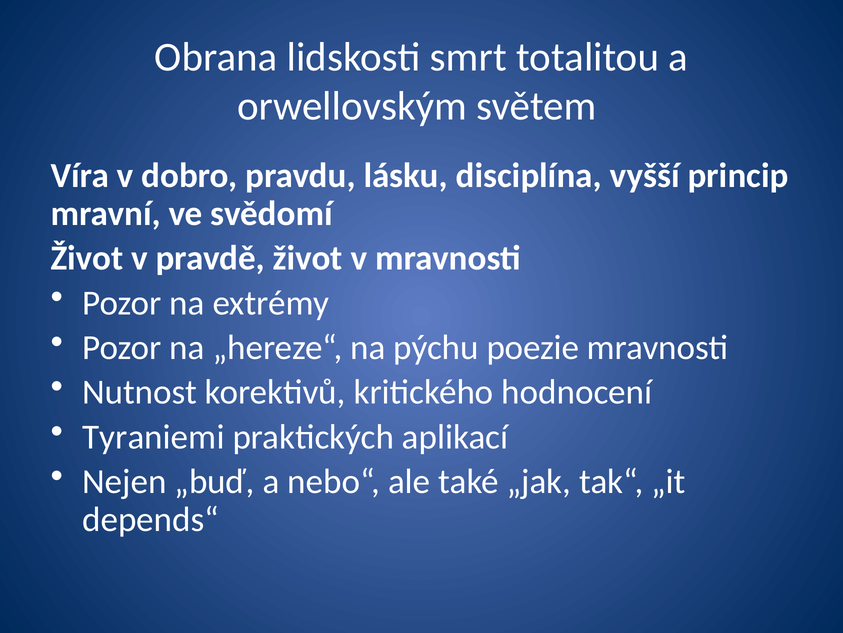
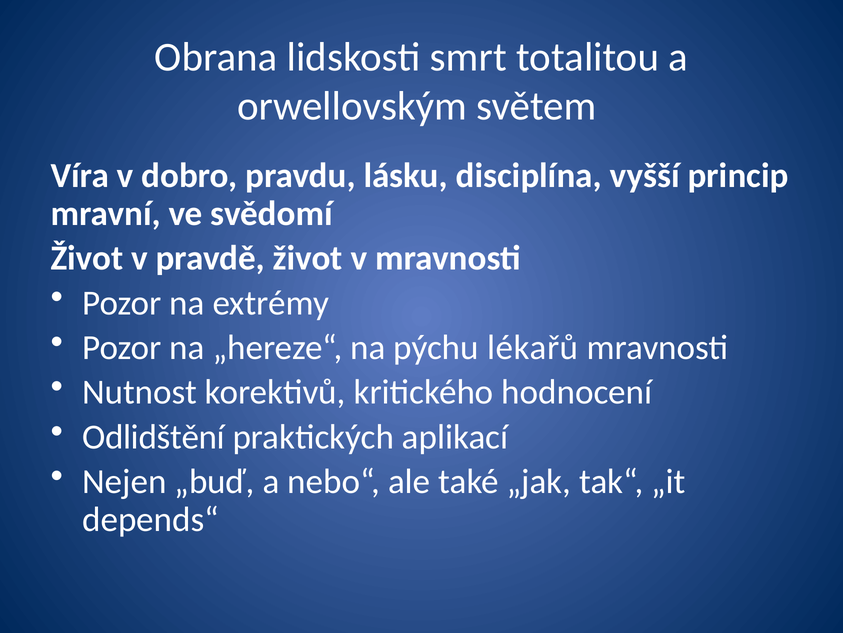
poezie: poezie -> lékařů
Tyraniemi: Tyraniemi -> Odlidštění
